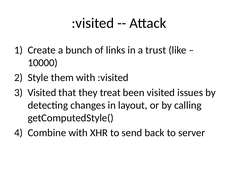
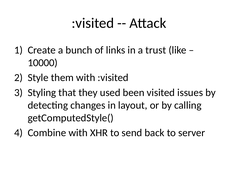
Visited at (42, 92): Visited -> Styling
treat: treat -> used
